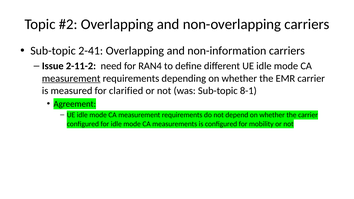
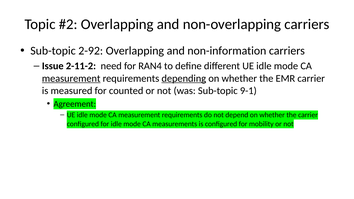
2-41: 2-41 -> 2-92
depending underline: none -> present
clarified: clarified -> counted
8-1: 8-1 -> 9-1
